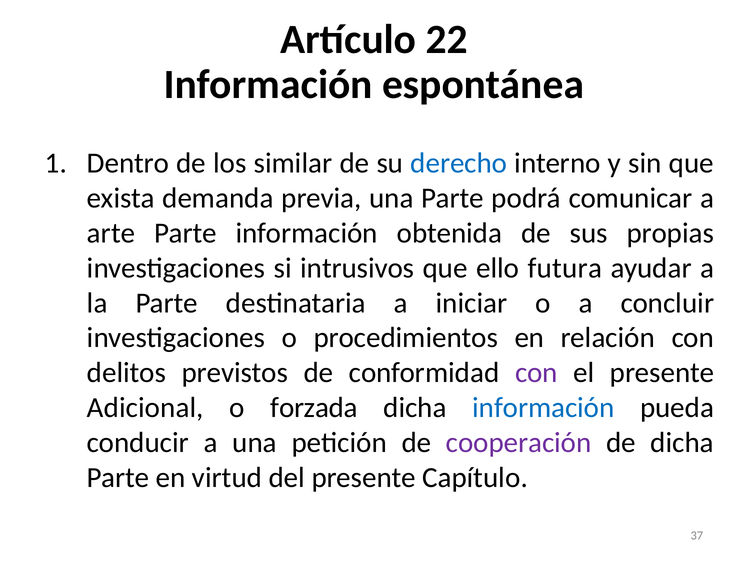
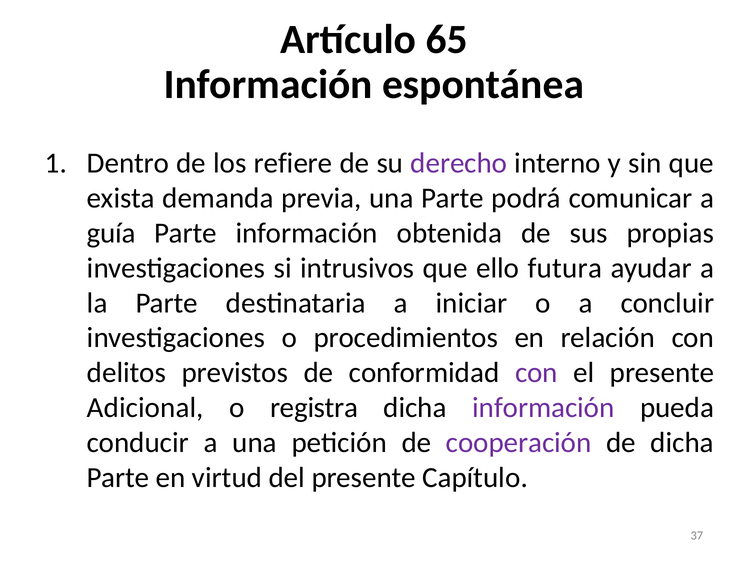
22: 22 -> 65
similar: similar -> refiere
derecho colour: blue -> purple
arte: arte -> guía
forzada: forzada -> registra
información at (543, 408) colour: blue -> purple
